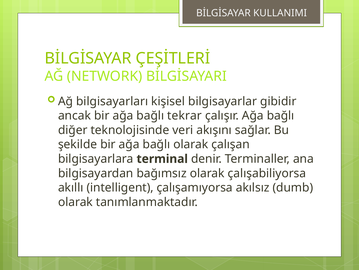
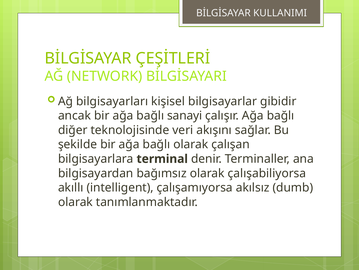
tekrar: tekrar -> sanayi
